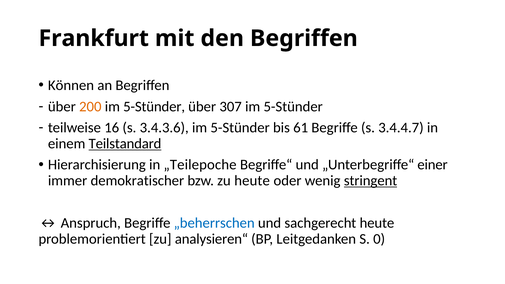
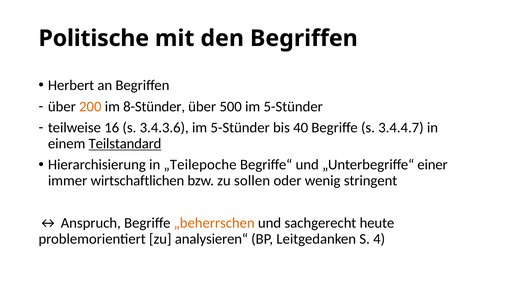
Frankfurt: Frankfurt -> Politische
Können: Können -> Herbert
5-Stünder at (154, 107): 5-Stünder -> 8-Stünder
307: 307 -> 500
61: 61 -> 40
demokratischer: demokratischer -> wirtschaftlichen
zu heute: heute -> sollen
stringent underline: present -> none
„beherrschen colour: blue -> orange
0: 0 -> 4
